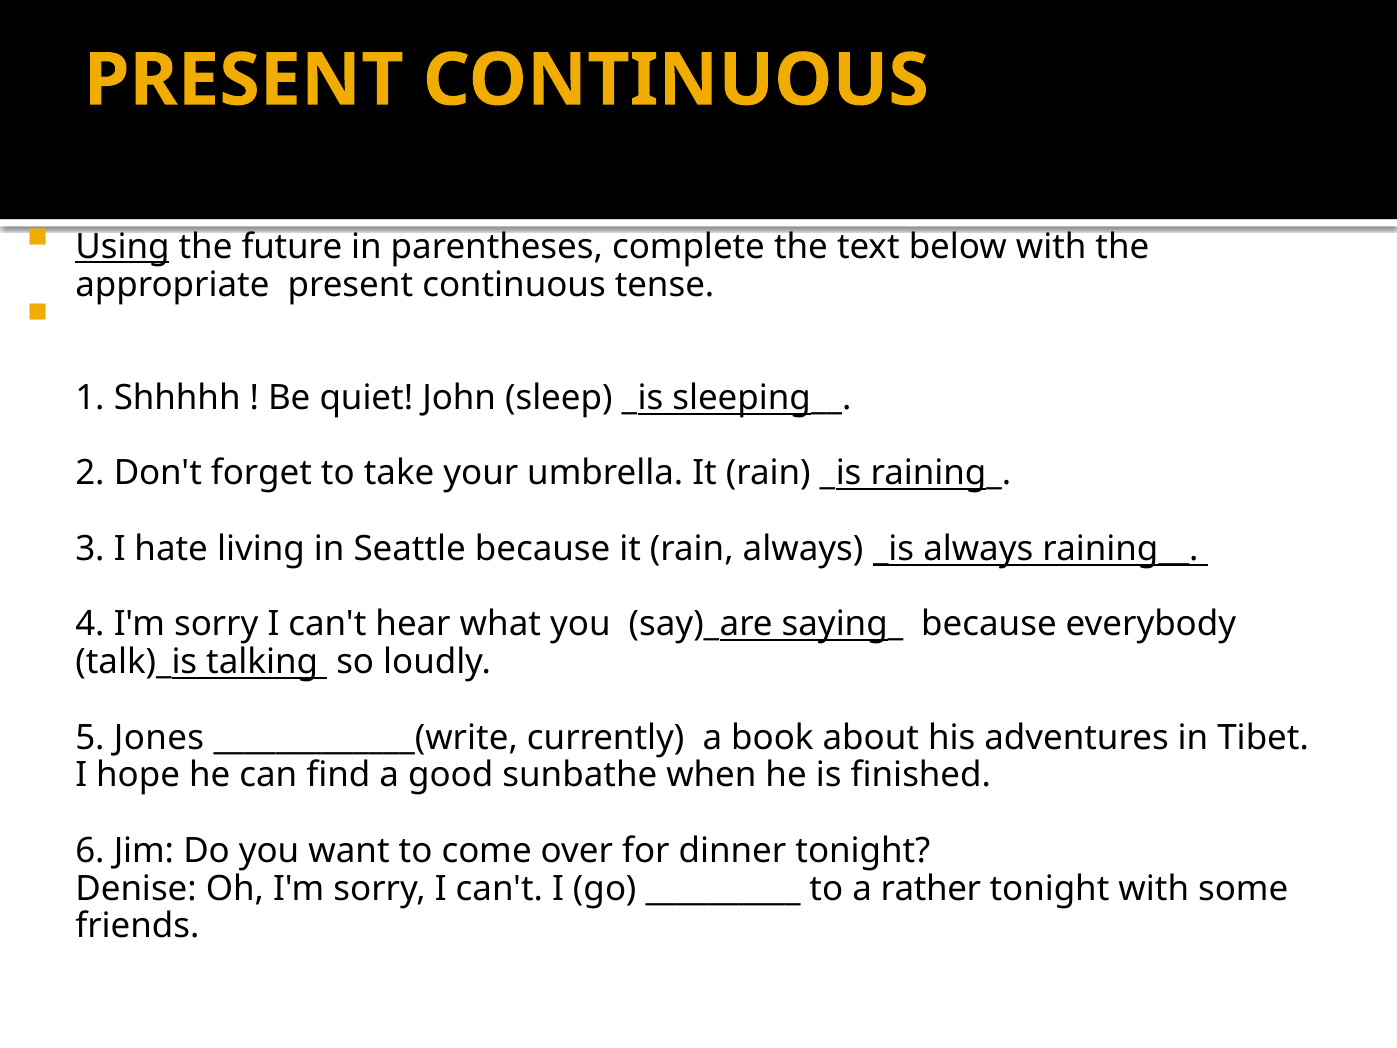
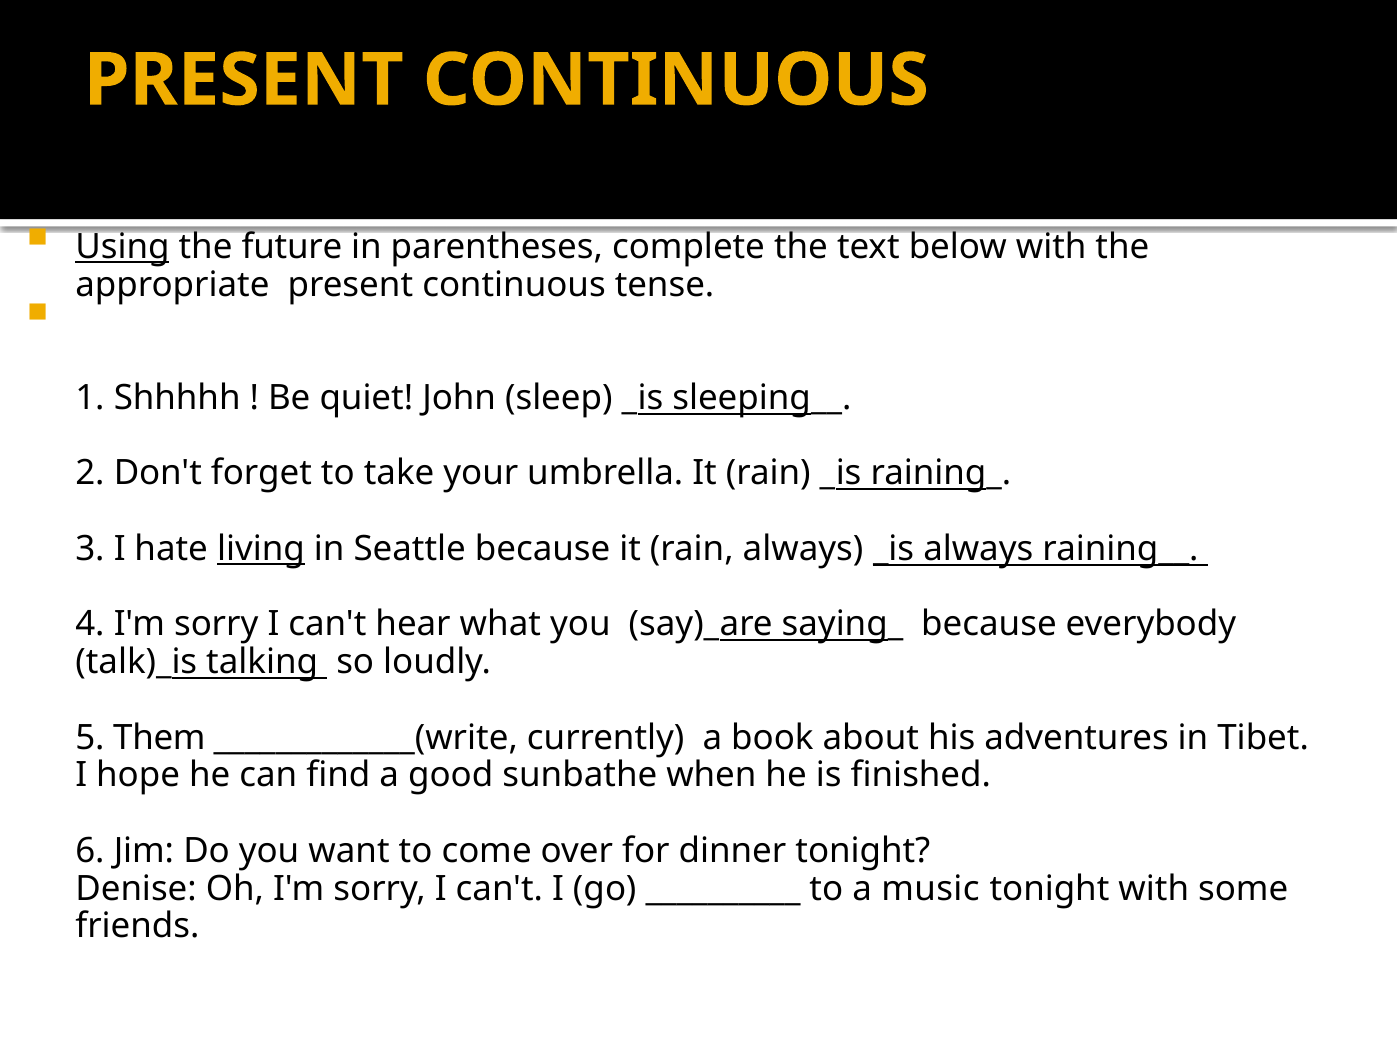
living underline: none -> present
Jones: Jones -> Them
rather: rather -> music
